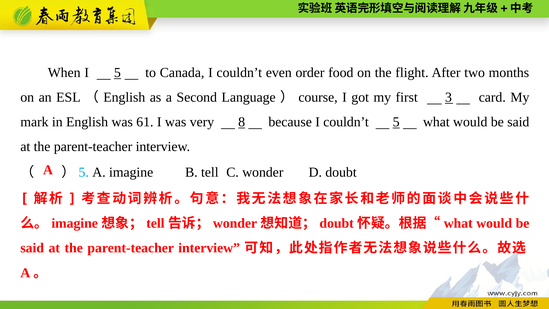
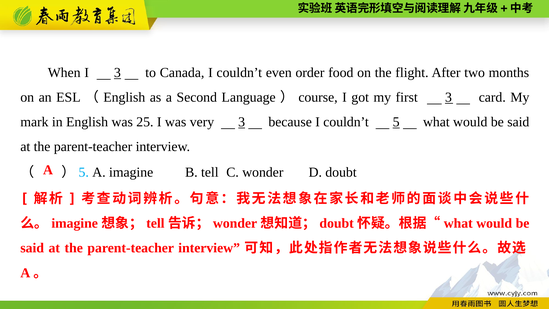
I 5: 5 -> 3
61: 61 -> 25
very 8: 8 -> 3
